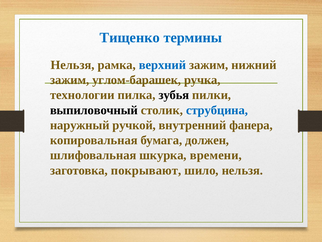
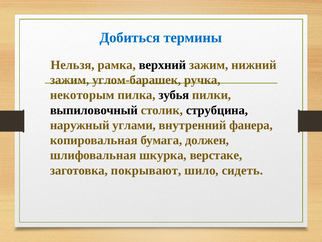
Тищенко: Тищенко -> Добиться
верхний colour: blue -> black
технологии: технологии -> некоторым
струбцина colour: blue -> black
ручкой: ручкой -> углами
времени: времени -> верстаке
шило нельзя: нельзя -> сидеть
